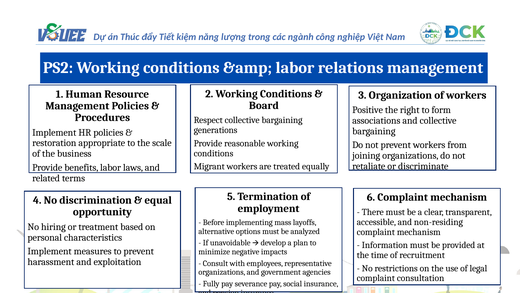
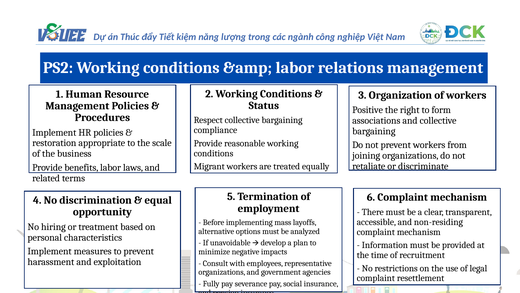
Board: Board -> Status
generations: generations -> compliance
consultation: consultation -> resettlement
